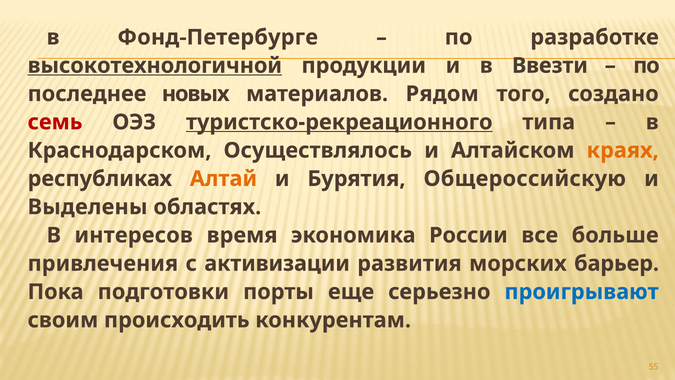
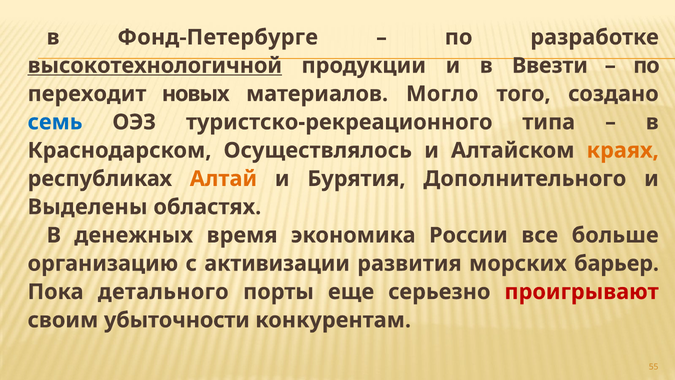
последнее: последнее -> переходит
Рядом: Рядом -> Могло
семь colour: red -> blue
туристско-рекреационного underline: present -> none
Общероссийскую: Общероссийскую -> Дополнительного
интересов: интересов -> денежных
привлечения: привлечения -> организацию
подготовки: подготовки -> детального
проигрывают colour: blue -> red
происходить: происходить -> убыточности
